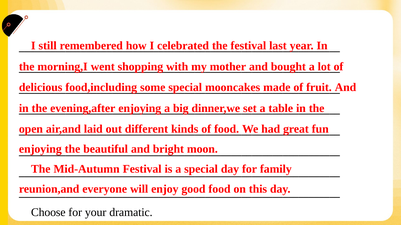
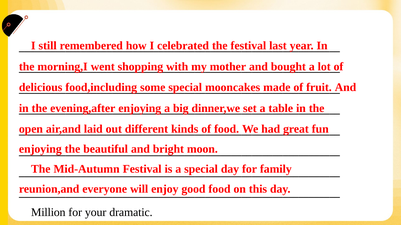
Choose: Choose -> Million
